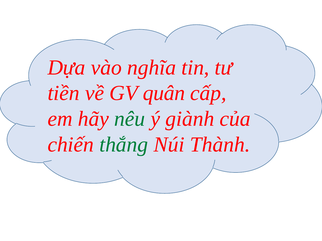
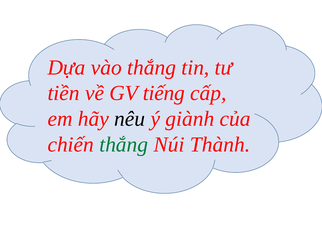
vào nghĩa: nghĩa -> thắng
quân: quân -> tiếng
nêu colour: green -> black
